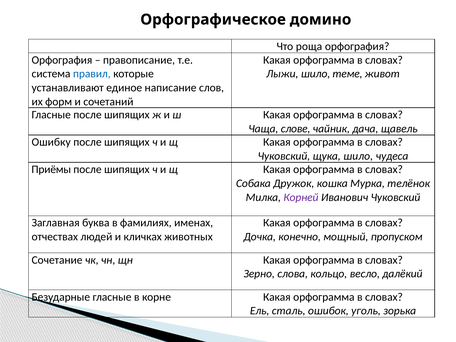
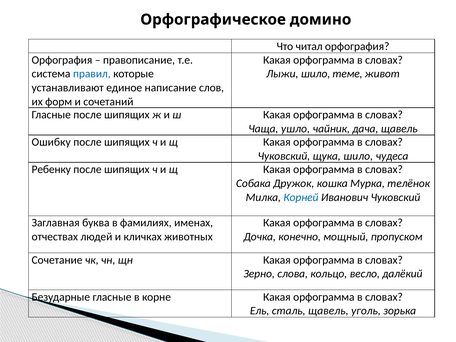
роща: роща -> читал
слове: слове -> ушло
Приёмы: Приёмы -> Ребенку
Корней colour: purple -> blue
сталь ошибок: ошибок -> щавель
